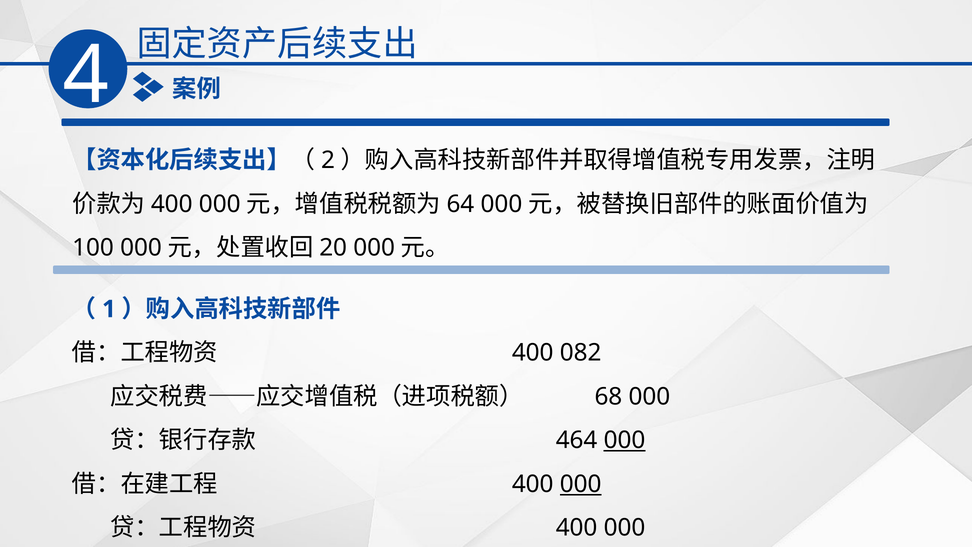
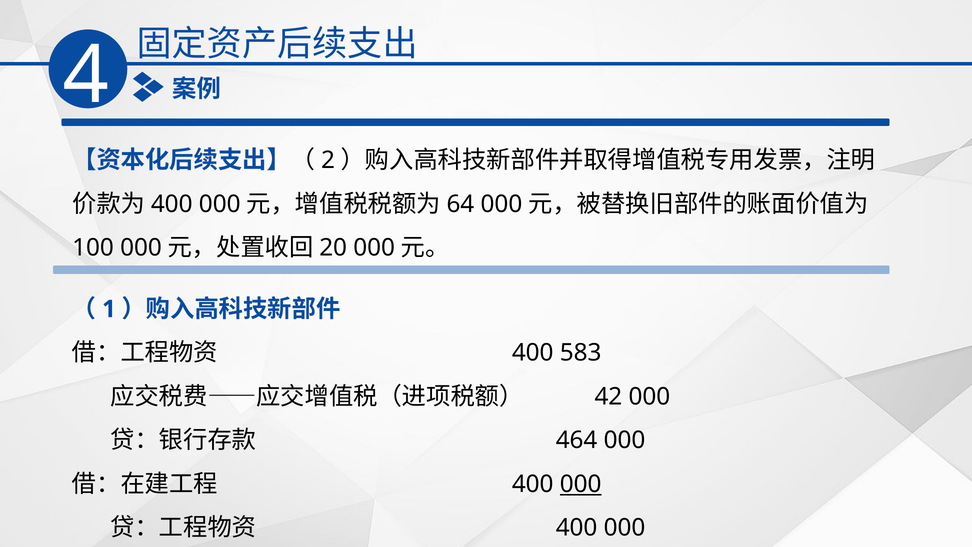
082: 082 -> 583
68: 68 -> 42
000 at (625, 440) underline: present -> none
